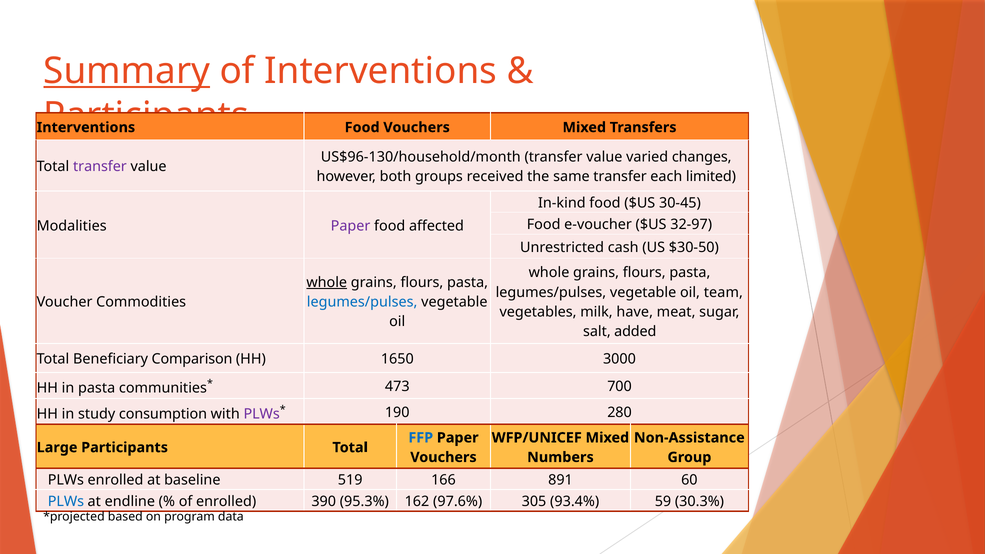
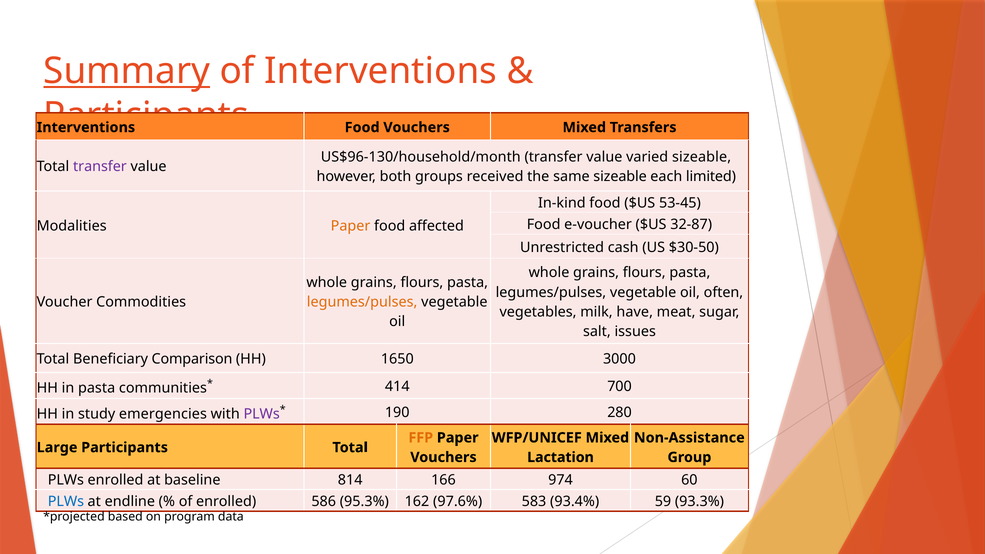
varied changes: changes -> sizeable
same transfer: transfer -> sizeable
30-45: 30-45 -> 53-45
32-97: 32-97 -> 32-87
Paper at (351, 226) colour: purple -> orange
whole at (327, 282) underline: present -> none
team: team -> often
legumes/pulses at (362, 302) colour: blue -> orange
added: added -> issues
473: 473 -> 414
consumption: consumption -> emergencies
FFP colour: blue -> orange
Numbers: Numbers -> Lactation
519: 519 -> 814
891: 891 -> 974
390: 390 -> 586
305: 305 -> 583
30.3%: 30.3% -> 93.3%
